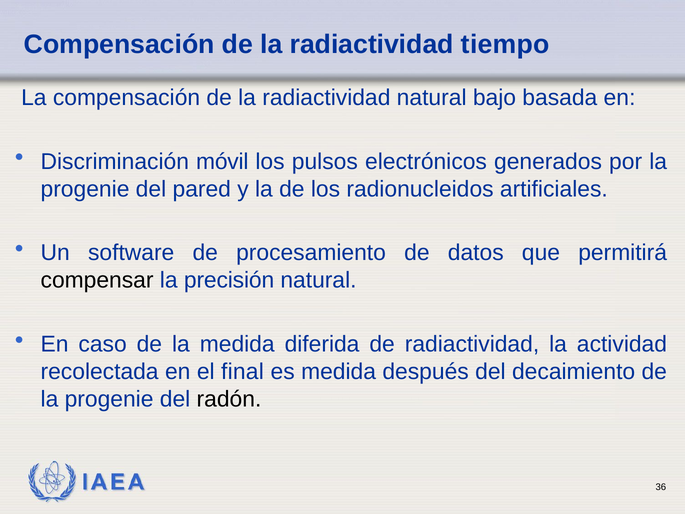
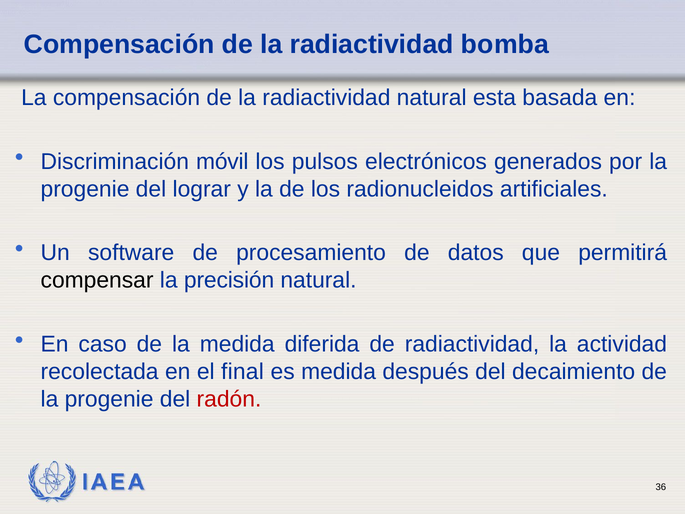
tiempo: tiempo -> bomba
bajo: bajo -> esta
pared: pared -> lograr
radón colour: black -> red
